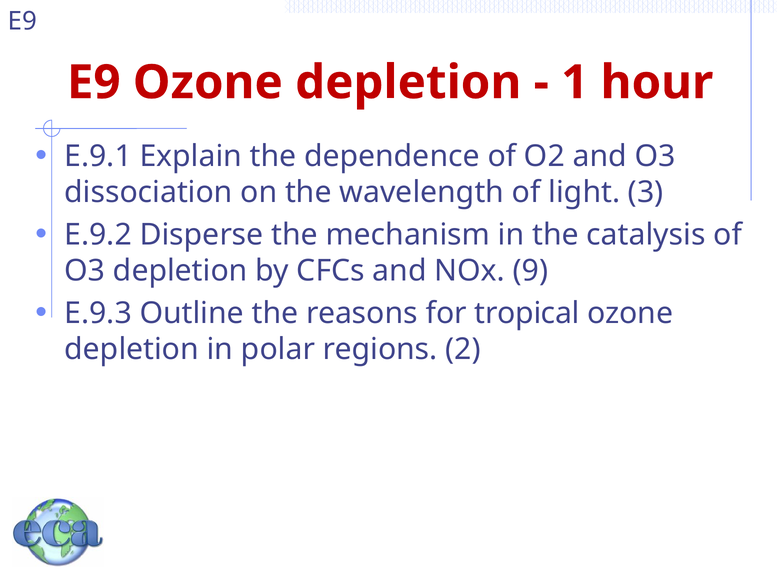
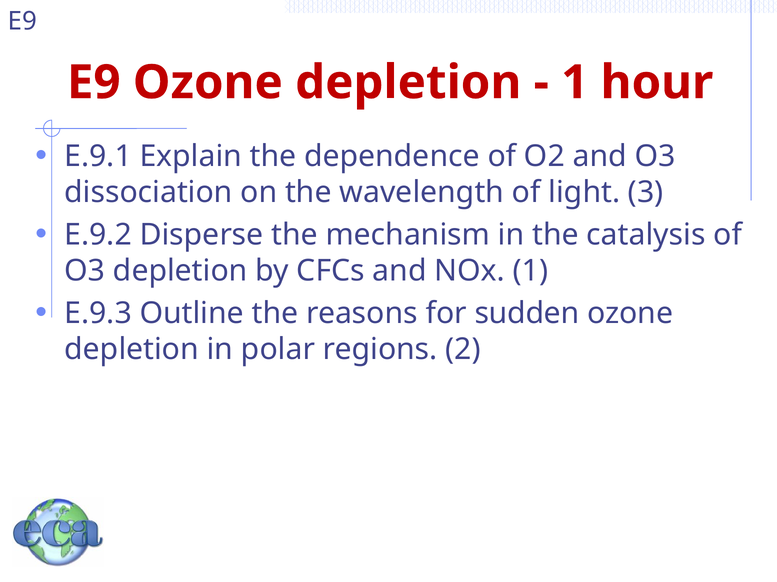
NOx 9: 9 -> 1
tropical: tropical -> sudden
